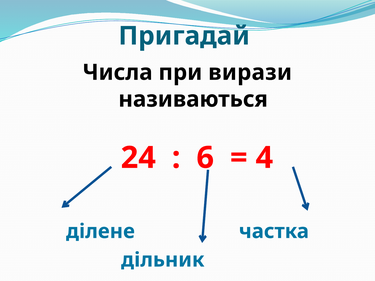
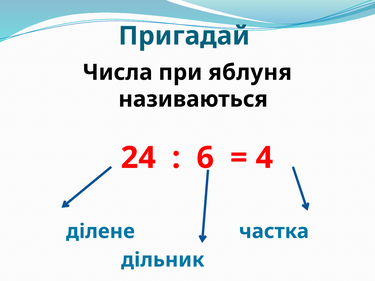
вирази: вирази -> яблуня
